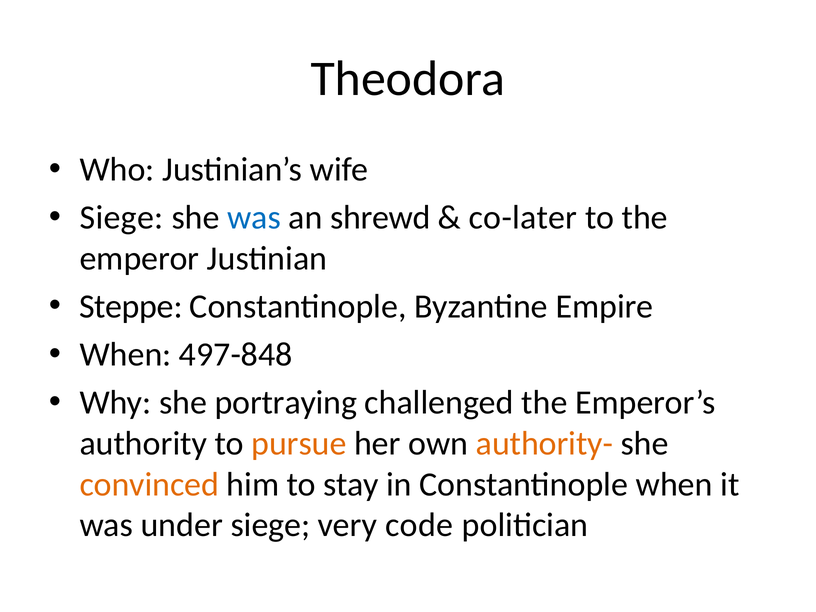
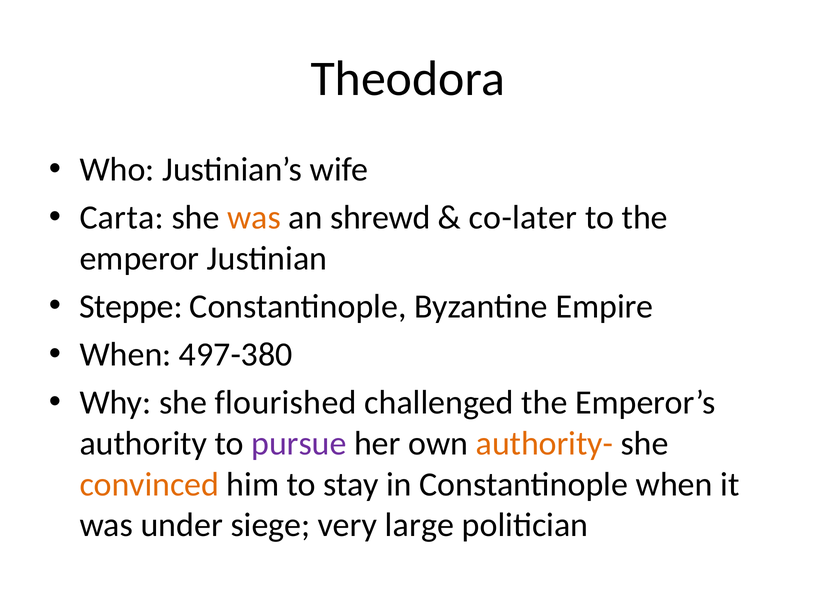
Siege at (122, 218): Siege -> Carta
was at (254, 218) colour: blue -> orange
497-848: 497-848 -> 497-380
portraying: portraying -> flourished
pursue colour: orange -> purple
code: code -> large
